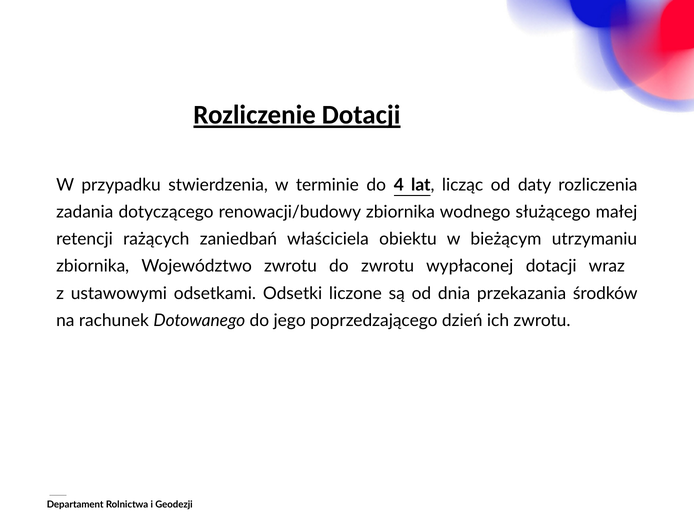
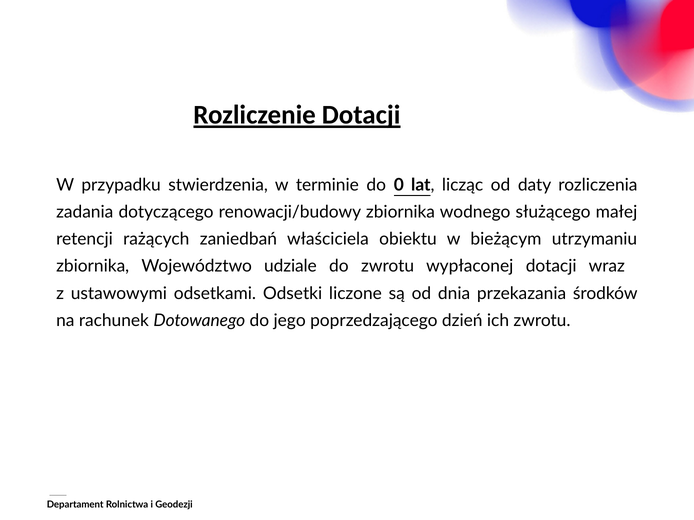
4: 4 -> 0
Województwo zwrotu: zwrotu -> udziale
